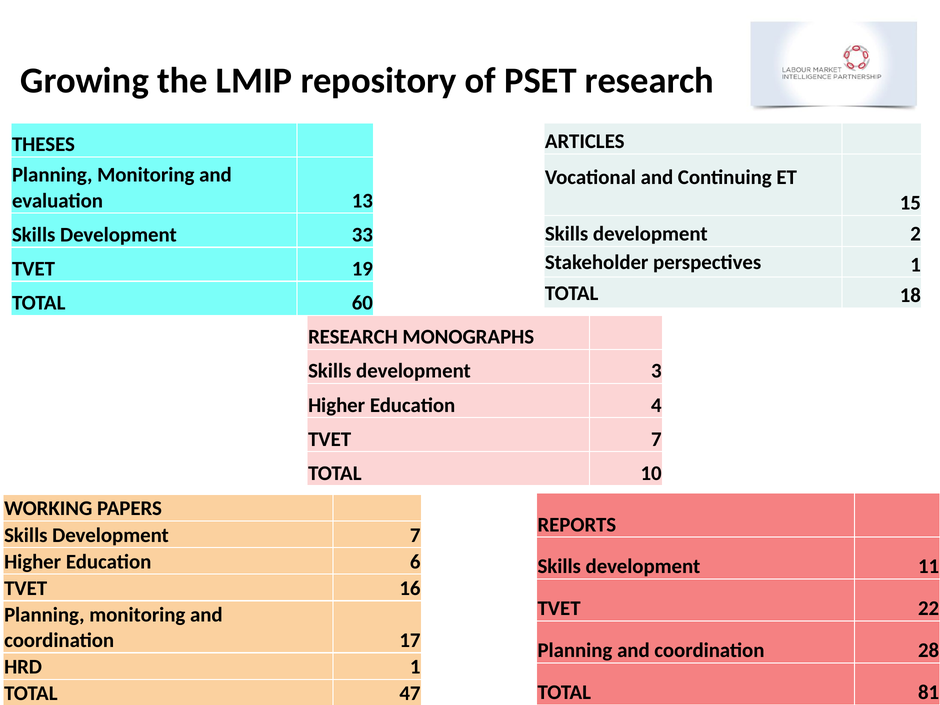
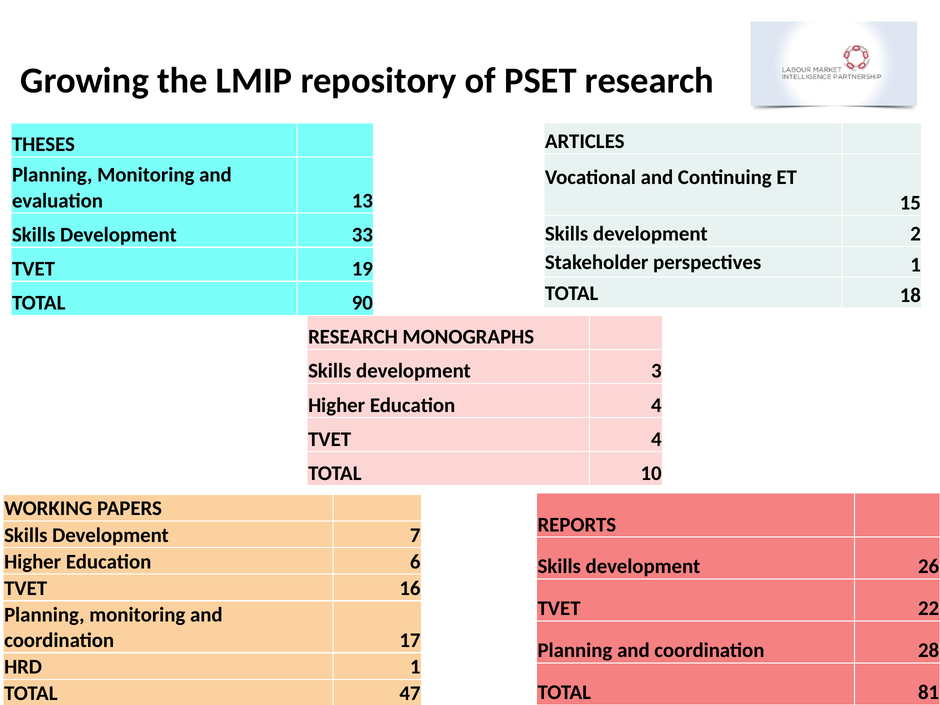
60: 60 -> 90
TVET 7: 7 -> 4
11: 11 -> 26
